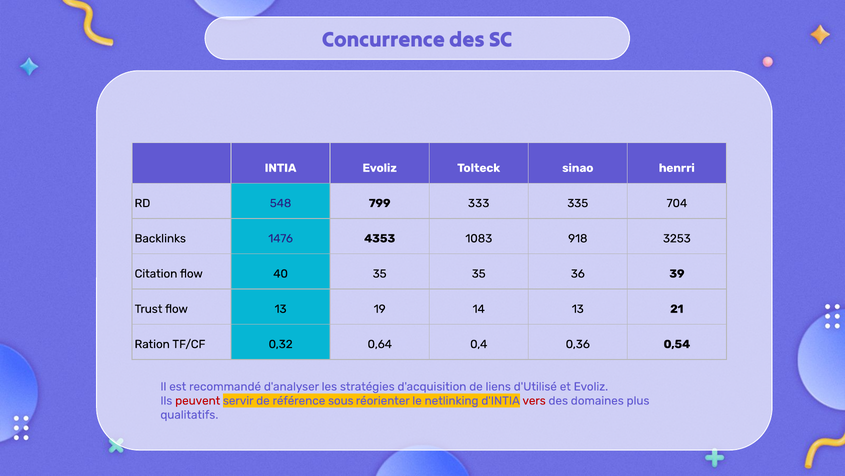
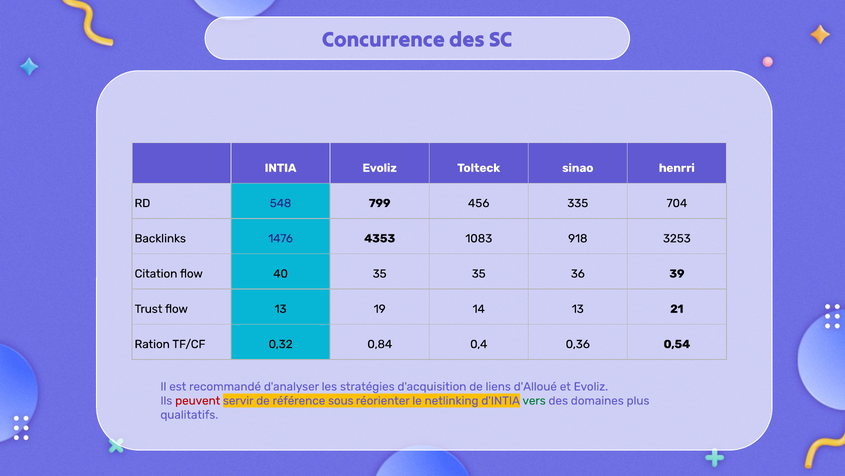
333: 333 -> 456
0,64: 0,64 -> 0,84
d'Utilisé: d'Utilisé -> d'Alloué
vers colour: red -> green
